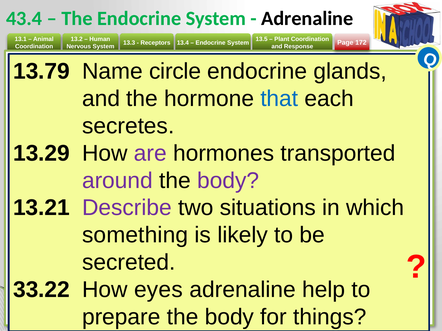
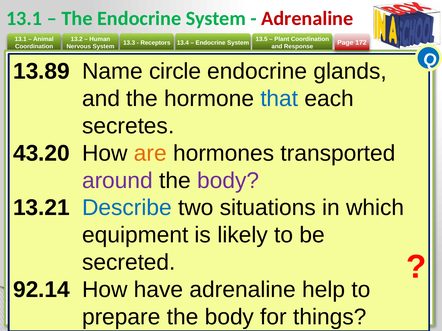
43.4 at (24, 19): 43.4 -> 13.1
Adrenaline at (307, 19) colour: black -> red
13.79: 13.79 -> 13.89
13.29: 13.29 -> 43.20
are colour: purple -> orange
Describe colour: purple -> blue
something: something -> equipment
33.22: 33.22 -> 92.14
eyes: eyes -> have
